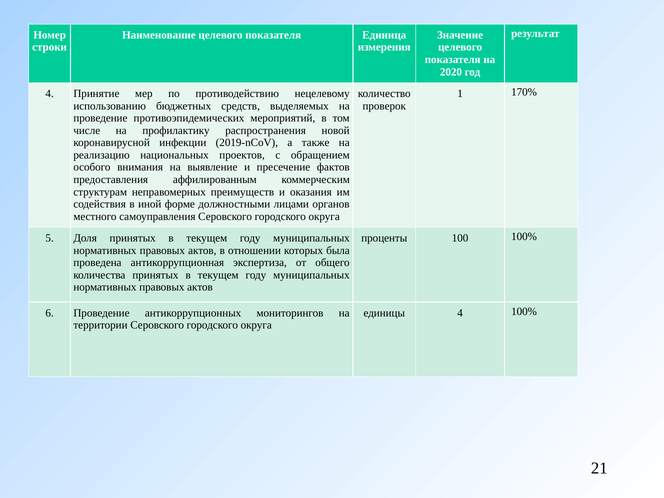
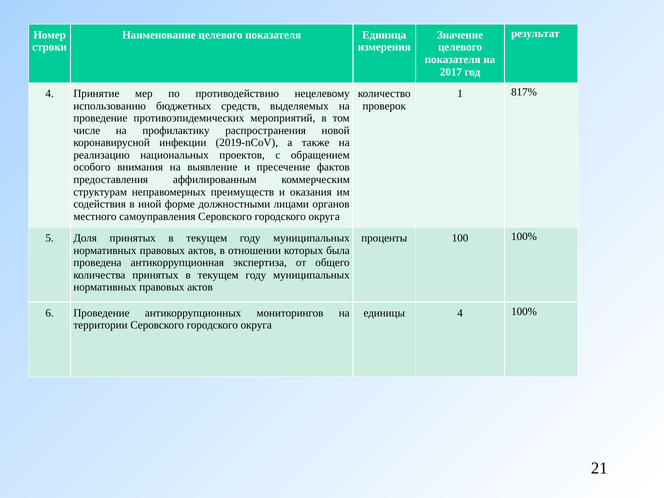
2020: 2020 -> 2017
170%: 170% -> 817%
